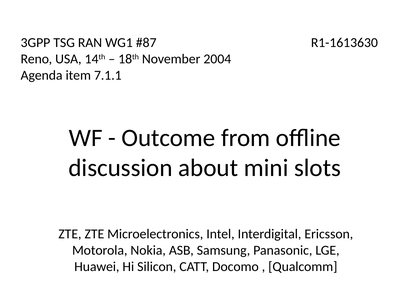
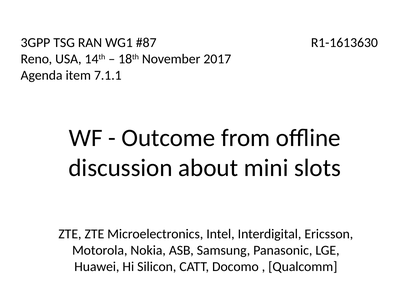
2004: 2004 -> 2017
